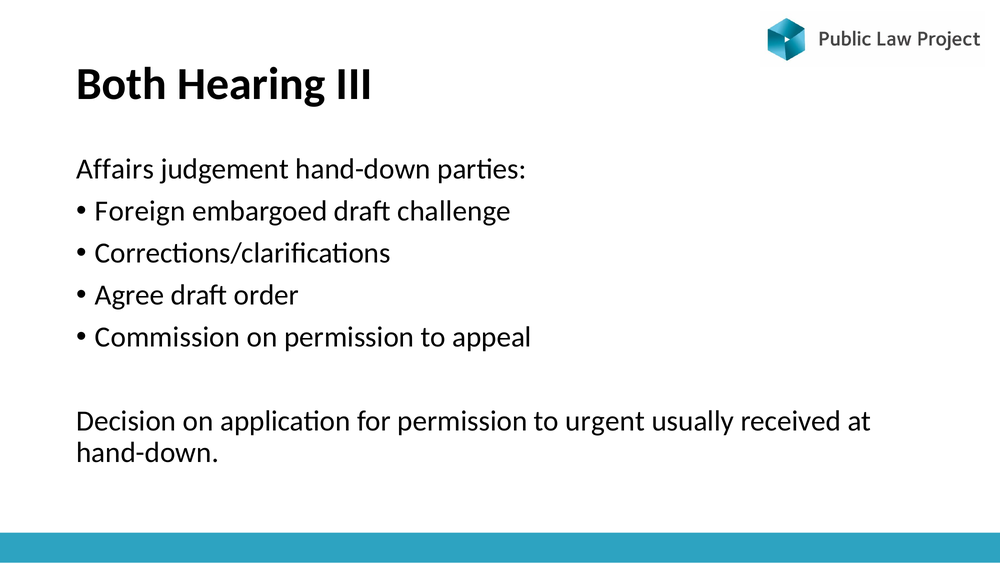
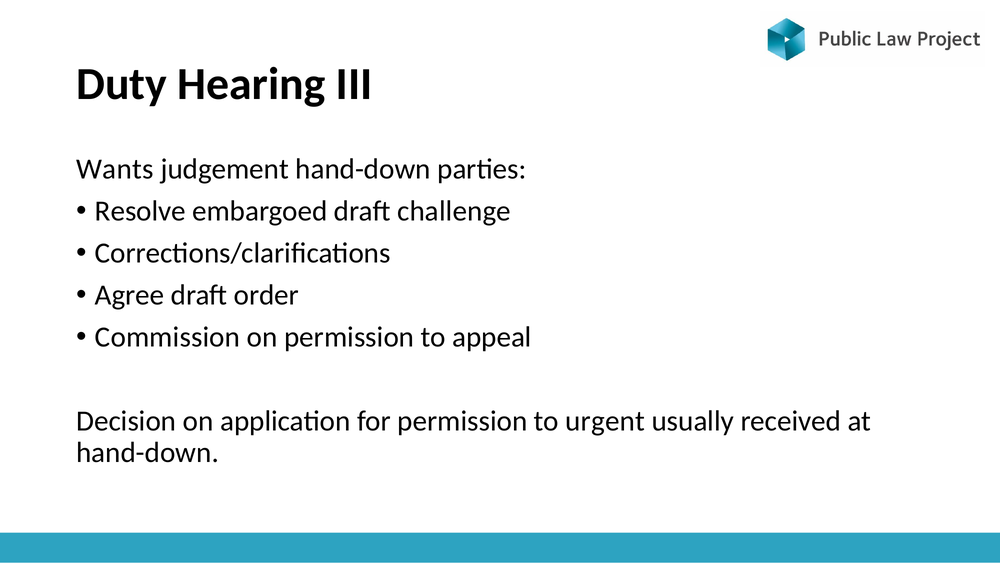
Both: Both -> Duty
Affairs: Affairs -> Wants
Foreign: Foreign -> Resolve
